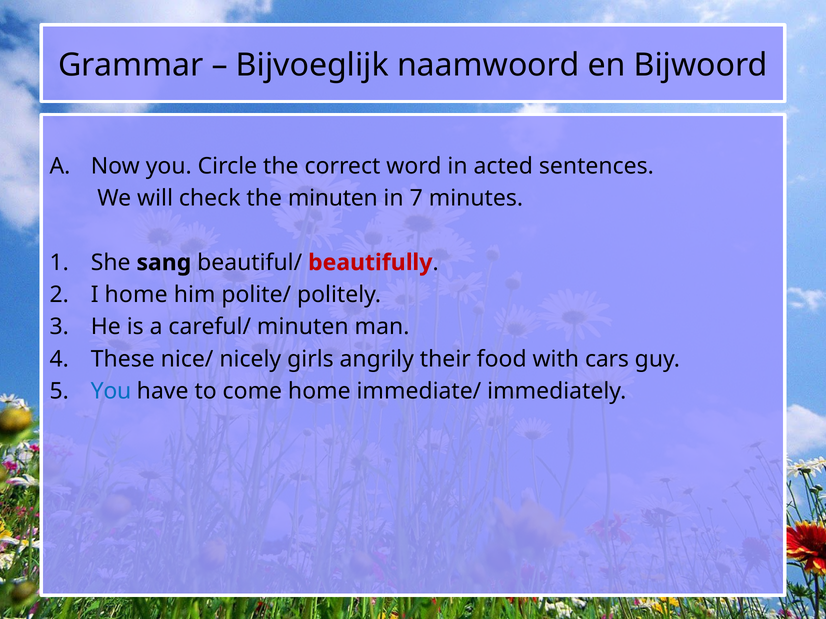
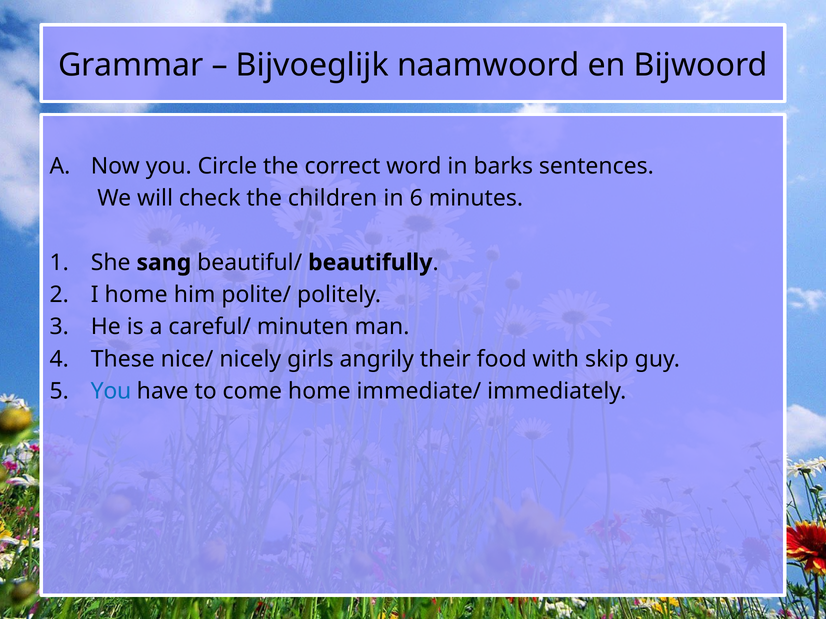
acted: acted -> barks
the minuten: minuten -> children
7: 7 -> 6
beautifully colour: red -> black
cars: cars -> skip
